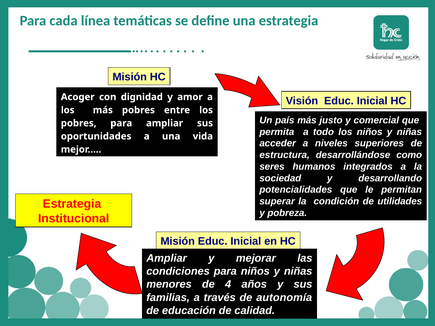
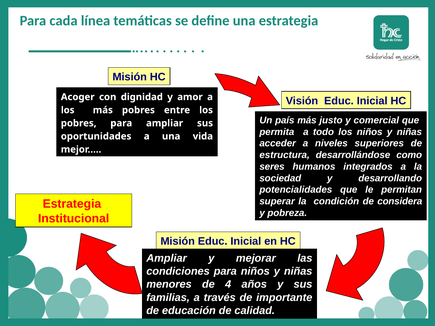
utilidades: utilidades -> considera
autonomía: autonomía -> importante
